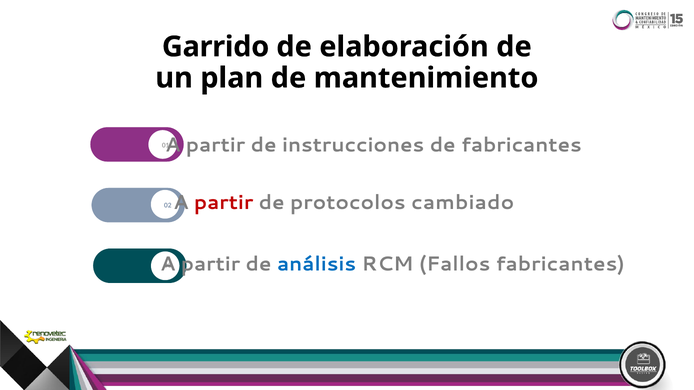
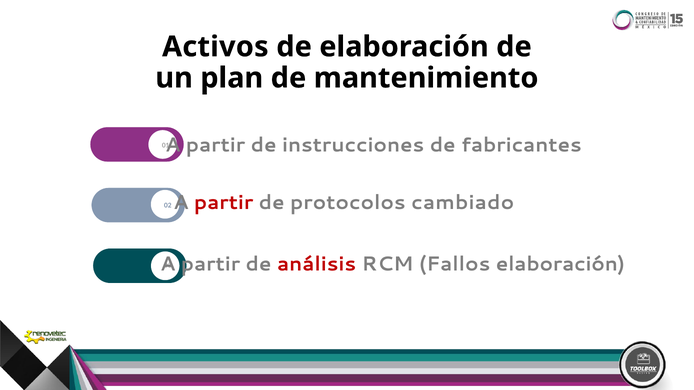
Garrido: Garrido -> Activos
análisis colour: blue -> red
Fallos fabricantes: fabricantes -> elaboración
